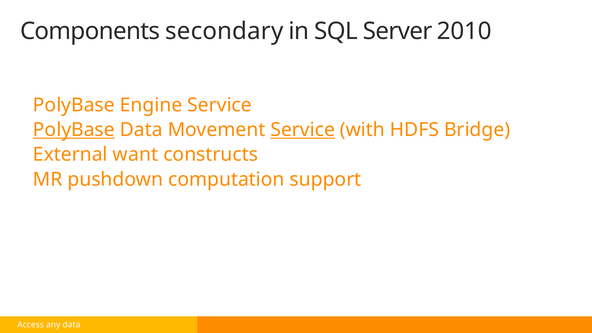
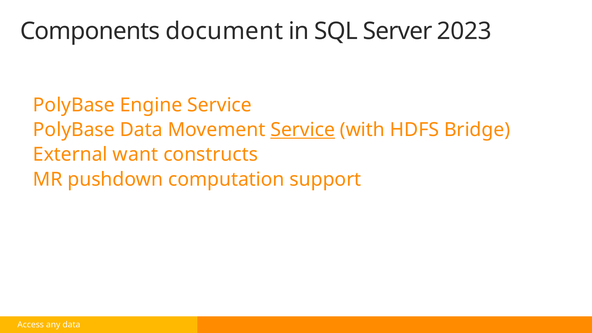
secondary: secondary -> document
2010: 2010 -> 2023
PolyBase at (74, 130) underline: present -> none
